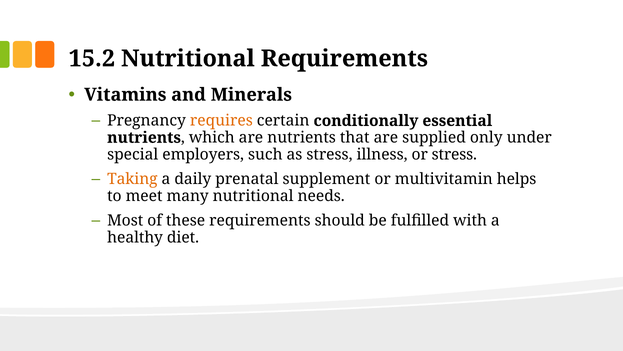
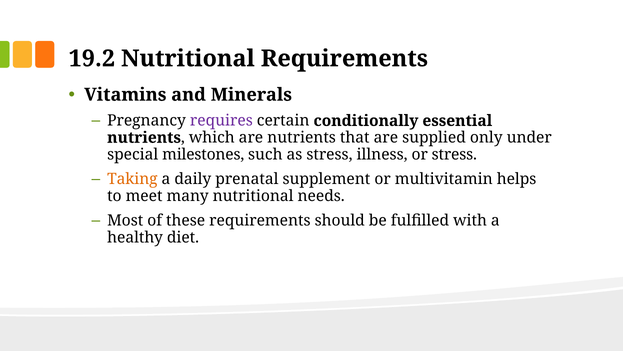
15.2: 15.2 -> 19.2
requires colour: orange -> purple
employers: employers -> milestones
